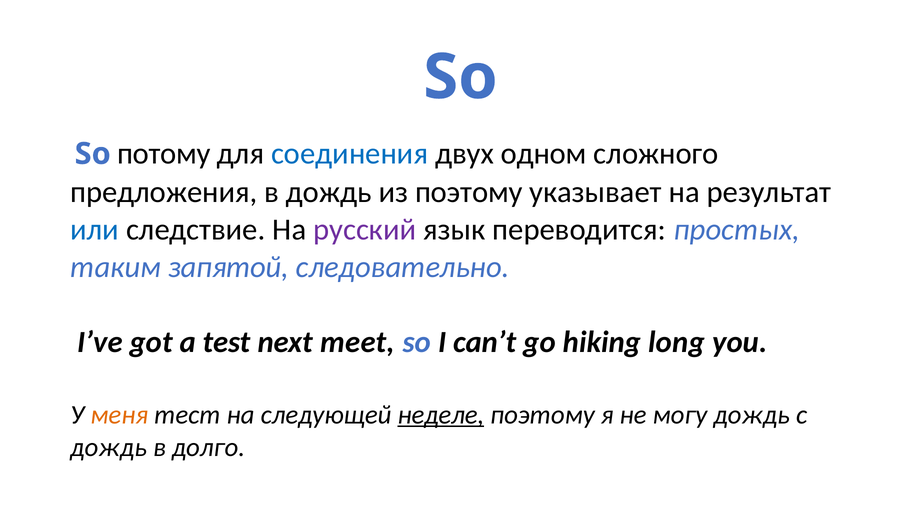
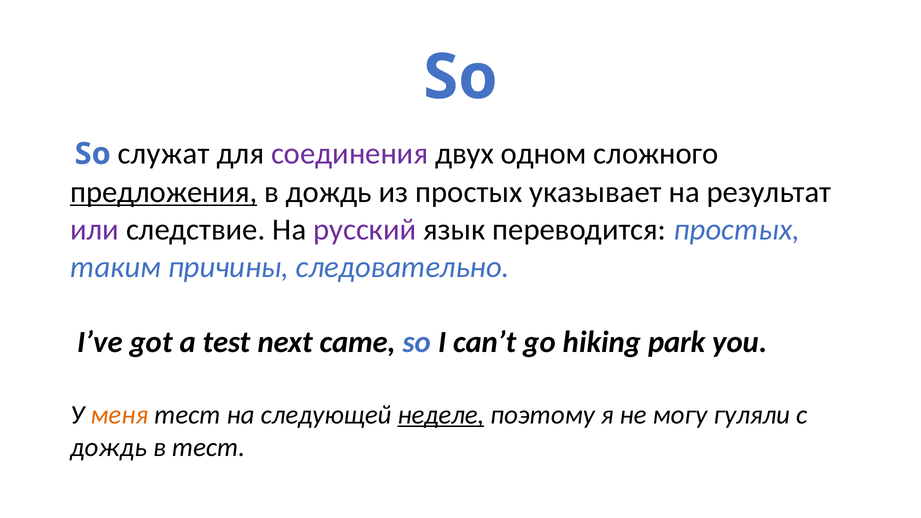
потому: потому -> служат
соединения colour: blue -> purple
предложения underline: none -> present
из поэтому: поэтому -> простых
или colour: blue -> purple
запятой: запятой -> причины
meet: meet -> came
long: long -> park
могу дождь: дождь -> гуляли
в долго: долго -> тест
